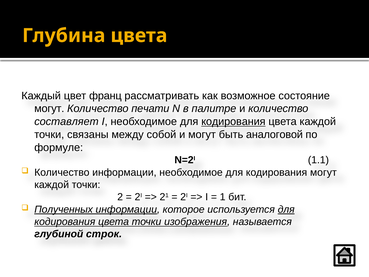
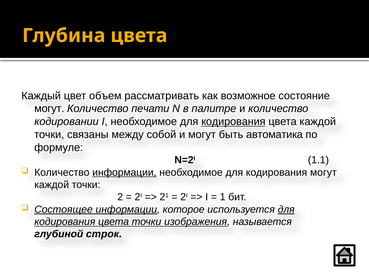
франц: франц -> объем
составляет: составляет -> кодировании
аналоговой: аналоговой -> автоматика
информации at (124, 172) underline: none -> present
Полученных: Полученных -> Состоящее
